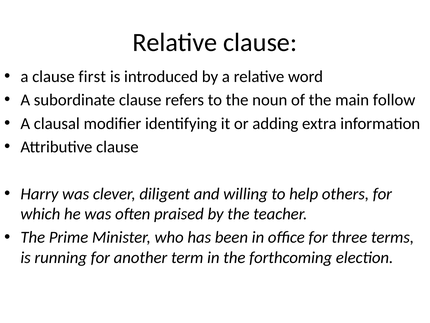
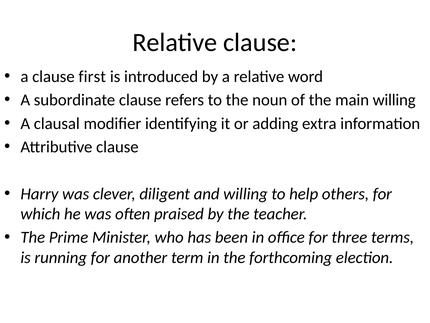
main follow: follow -> willing
